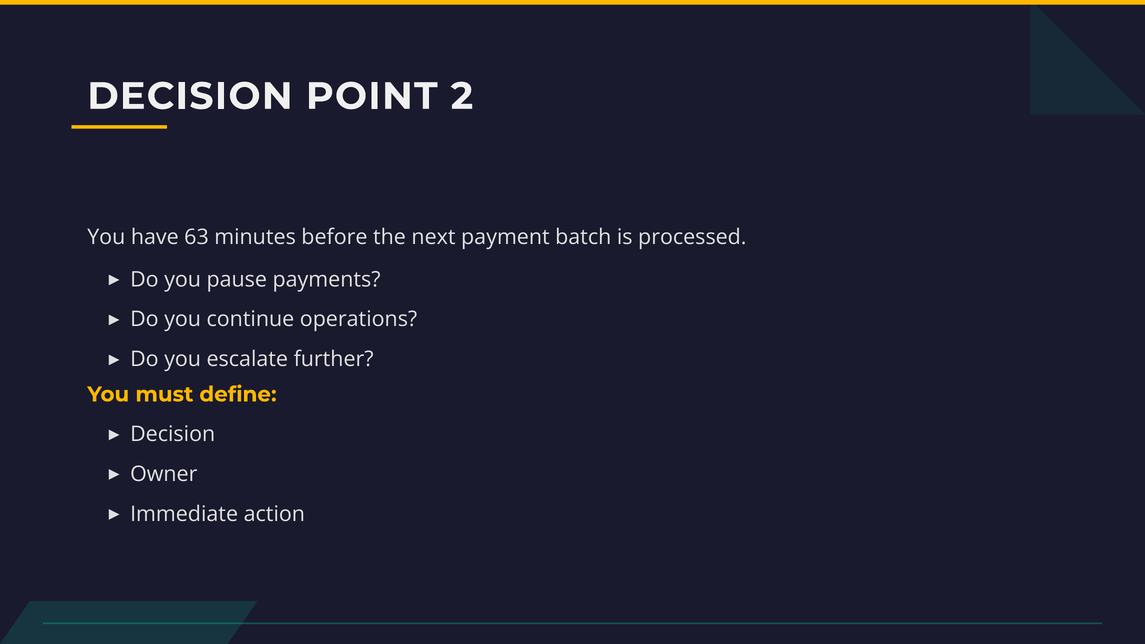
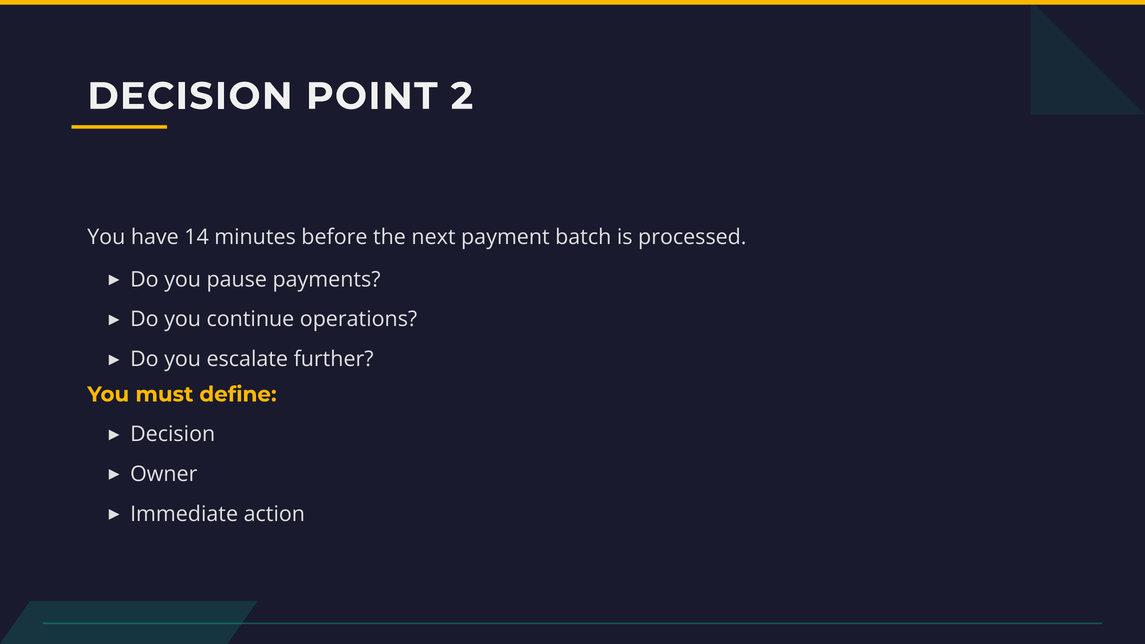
63: 63 -> 14
